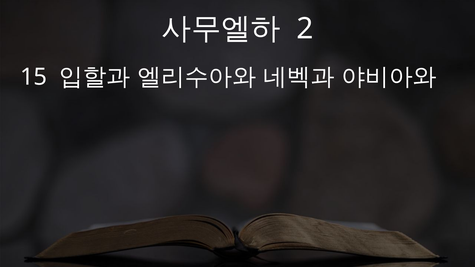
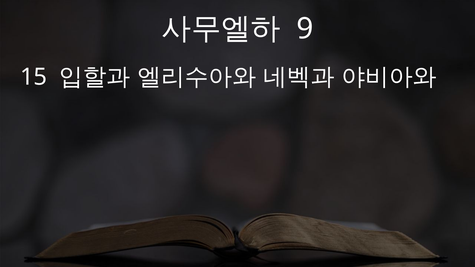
2: 2 -> 9
